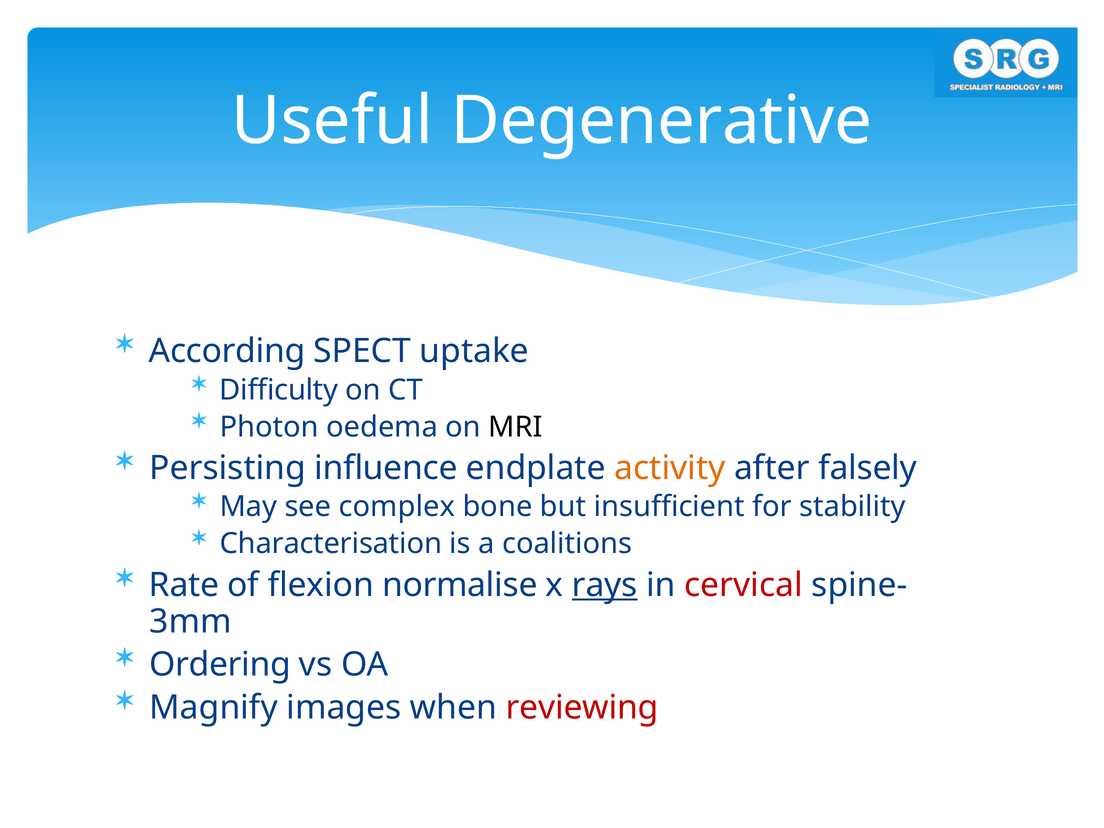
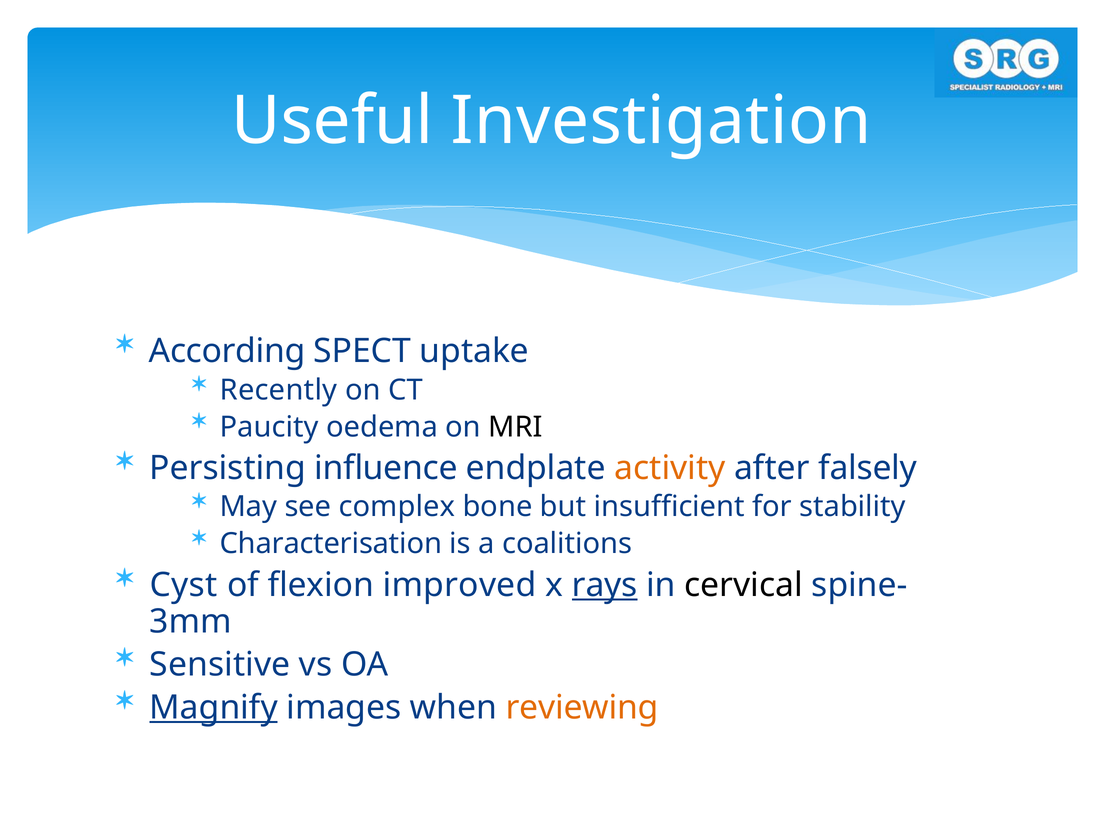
Degenerative: Degenerative -> Investigation
Difficulty: Difficulty -> Recently
Photon: Photon -> Paucity
Rate: Rate -> Cyst
normalise: normalise -> improved
cervical colour: red -> black
Ordering: Ordering -> Sensitive
Magnify underline: none -> present
reviewing colour: red -> orange
